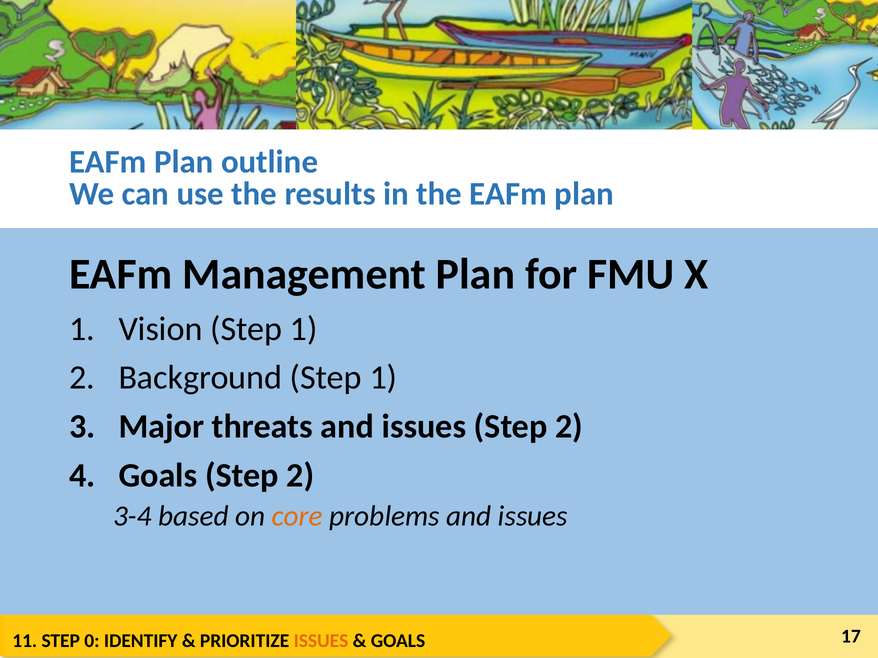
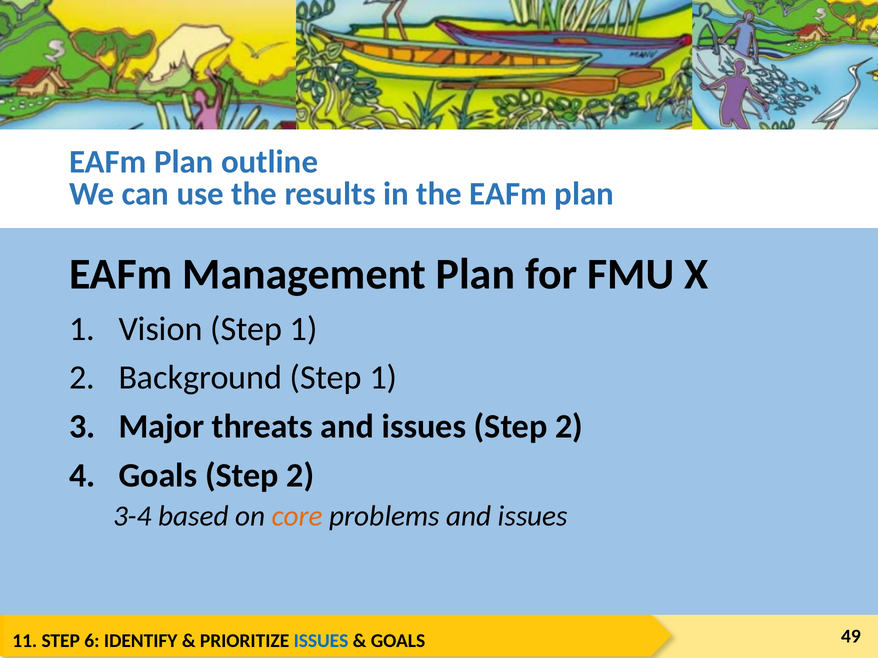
0: 0 -> 6
ISSUES at (321, 641) colour: orange -> blue
17: 17 -> 49
